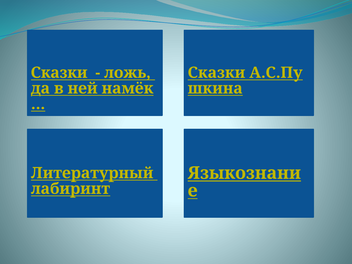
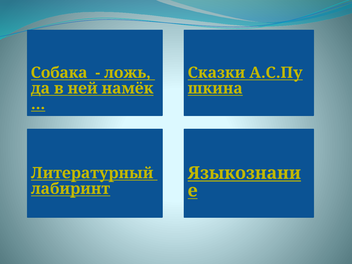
Сказки at (59, 73): Сказки -> Собака
